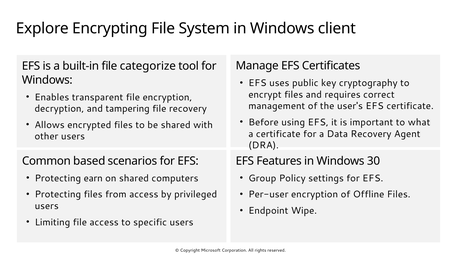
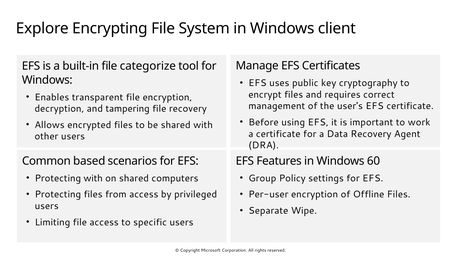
what: what -> work
30: 30 -> 60
Protecting earn: earn -> with
Endpoint: Endpoint -> Separate
